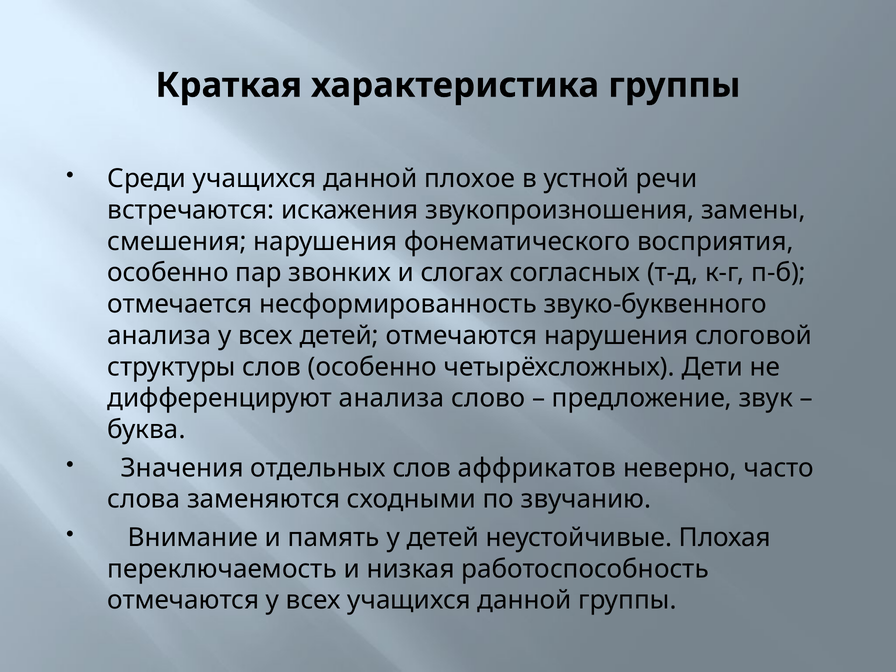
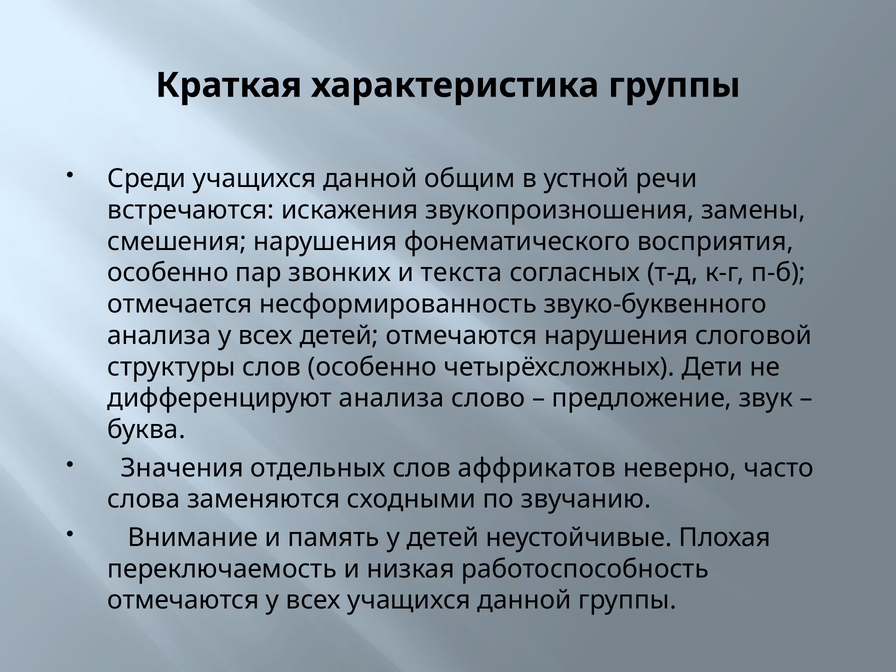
плохое: плохое -> общим
слогах: слогах -> текста
